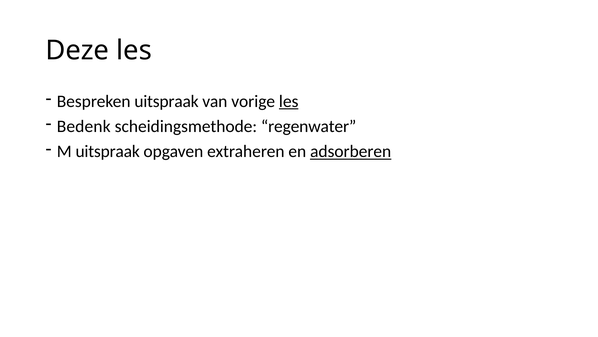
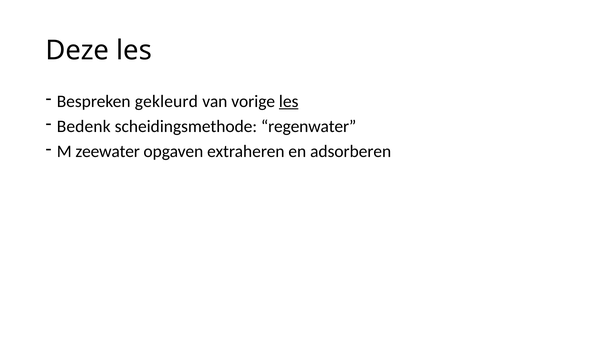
Bespreken uitspraak: uitspraak -> gekleurd
M uitspraak: uitspraak -> zeewater
adsorberen underline: present -> none
